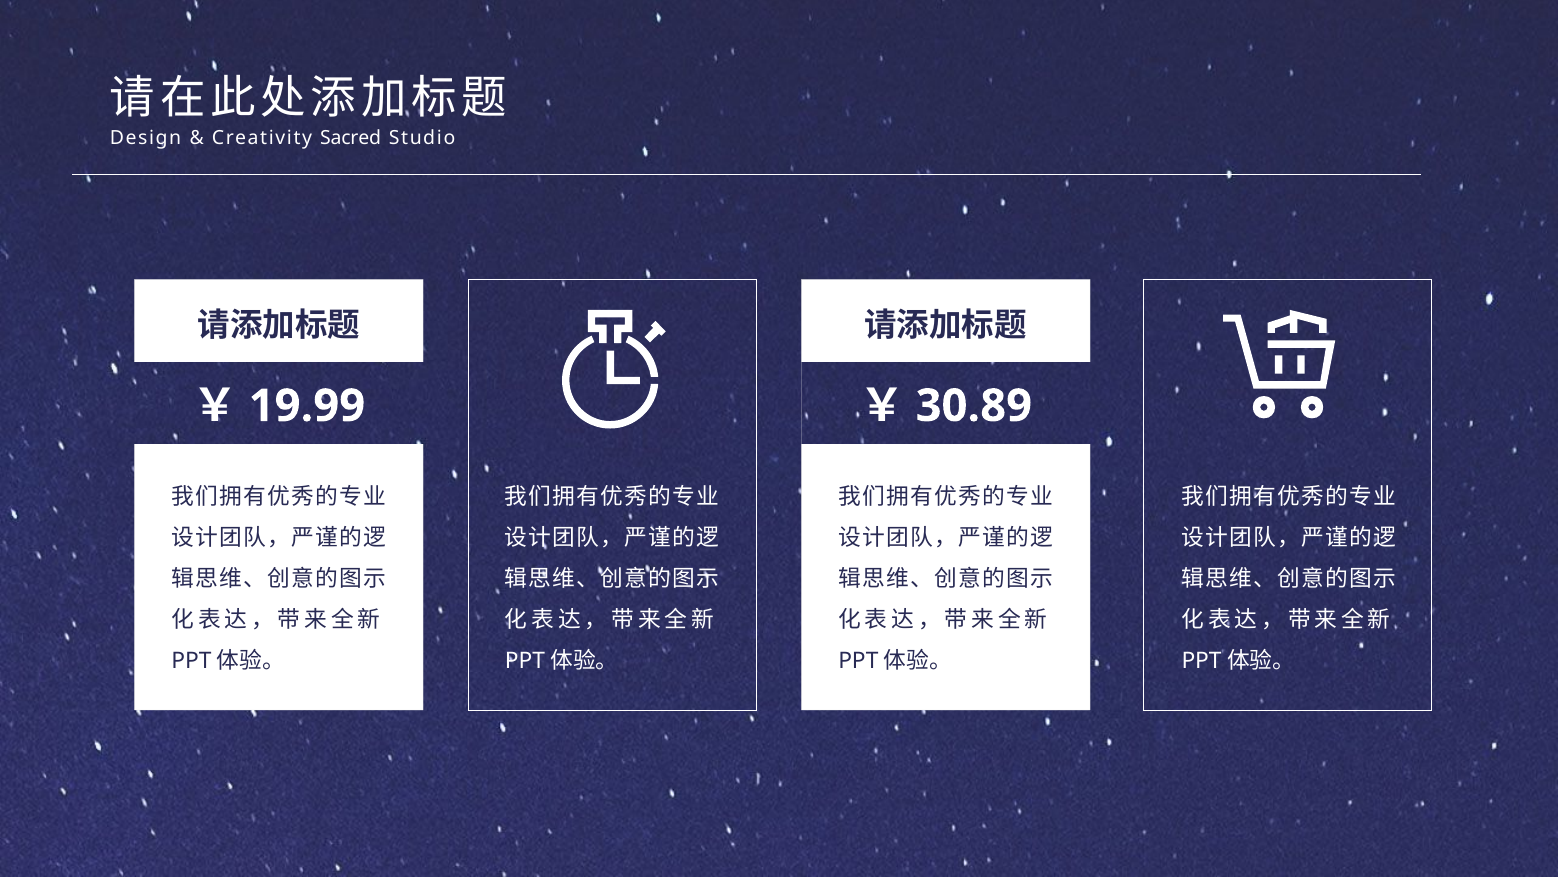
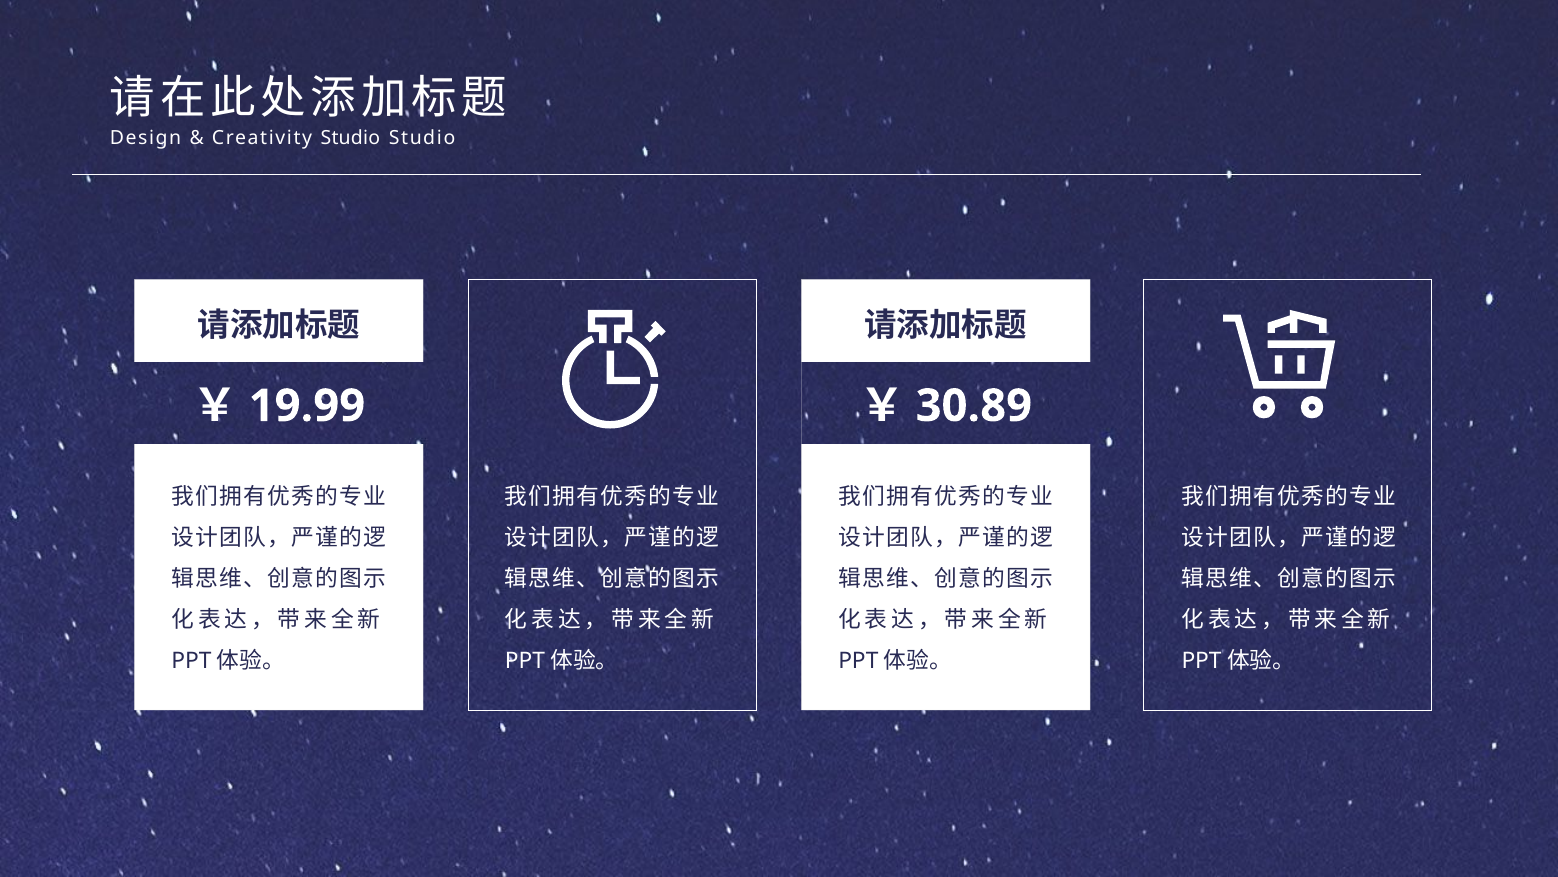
Creativity Sacred: Sacred -> Studio
